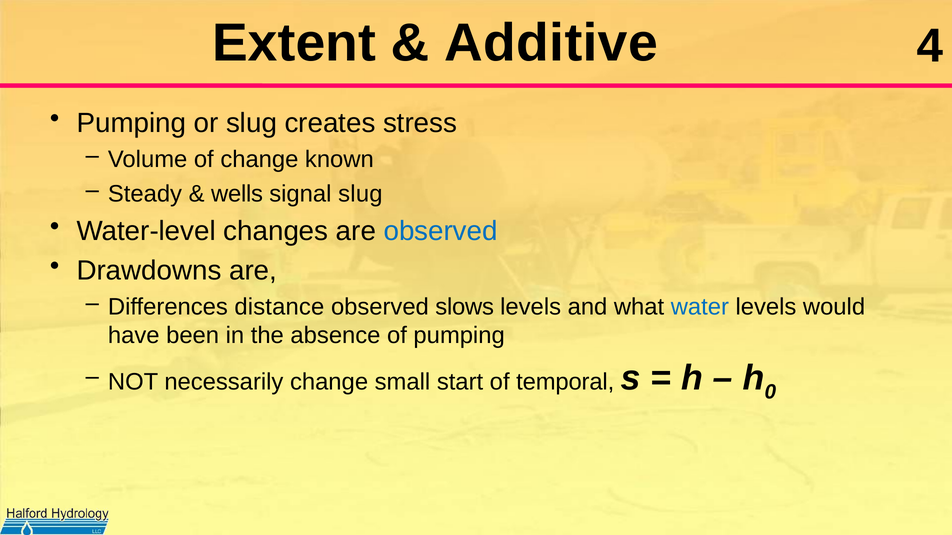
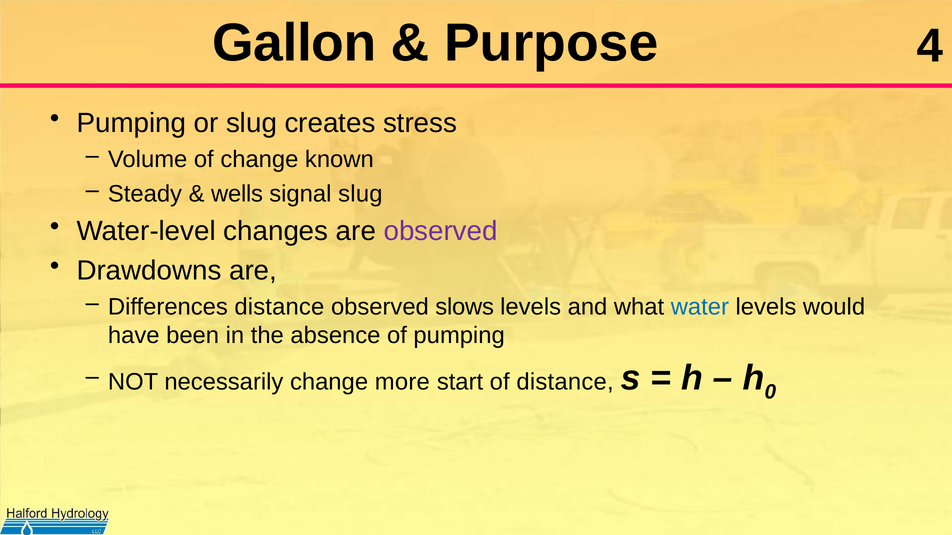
Extent: Extent -> Gallon
Additive: Additive -> Purpose
observed at (441, 231) colour: blue -> purple
small: small -> more
of temporal: temporal -> distance
